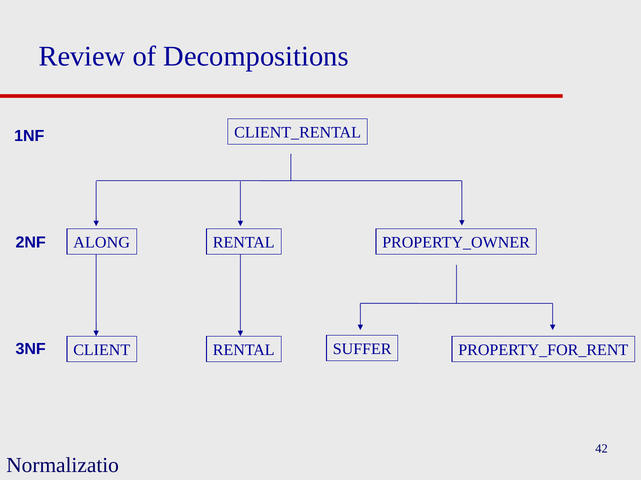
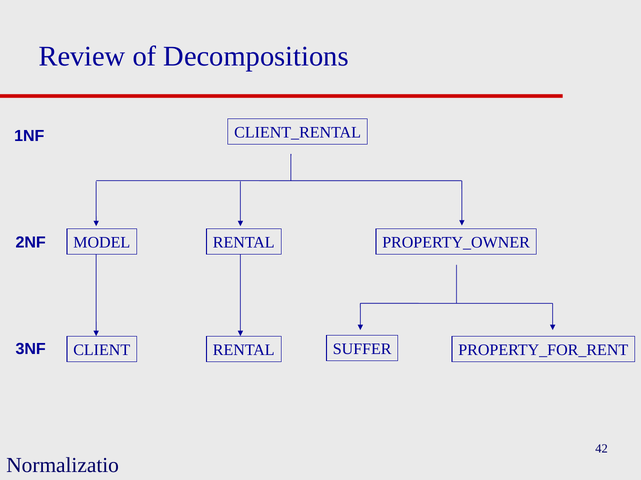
ALONG: ALONG -> MODEL
